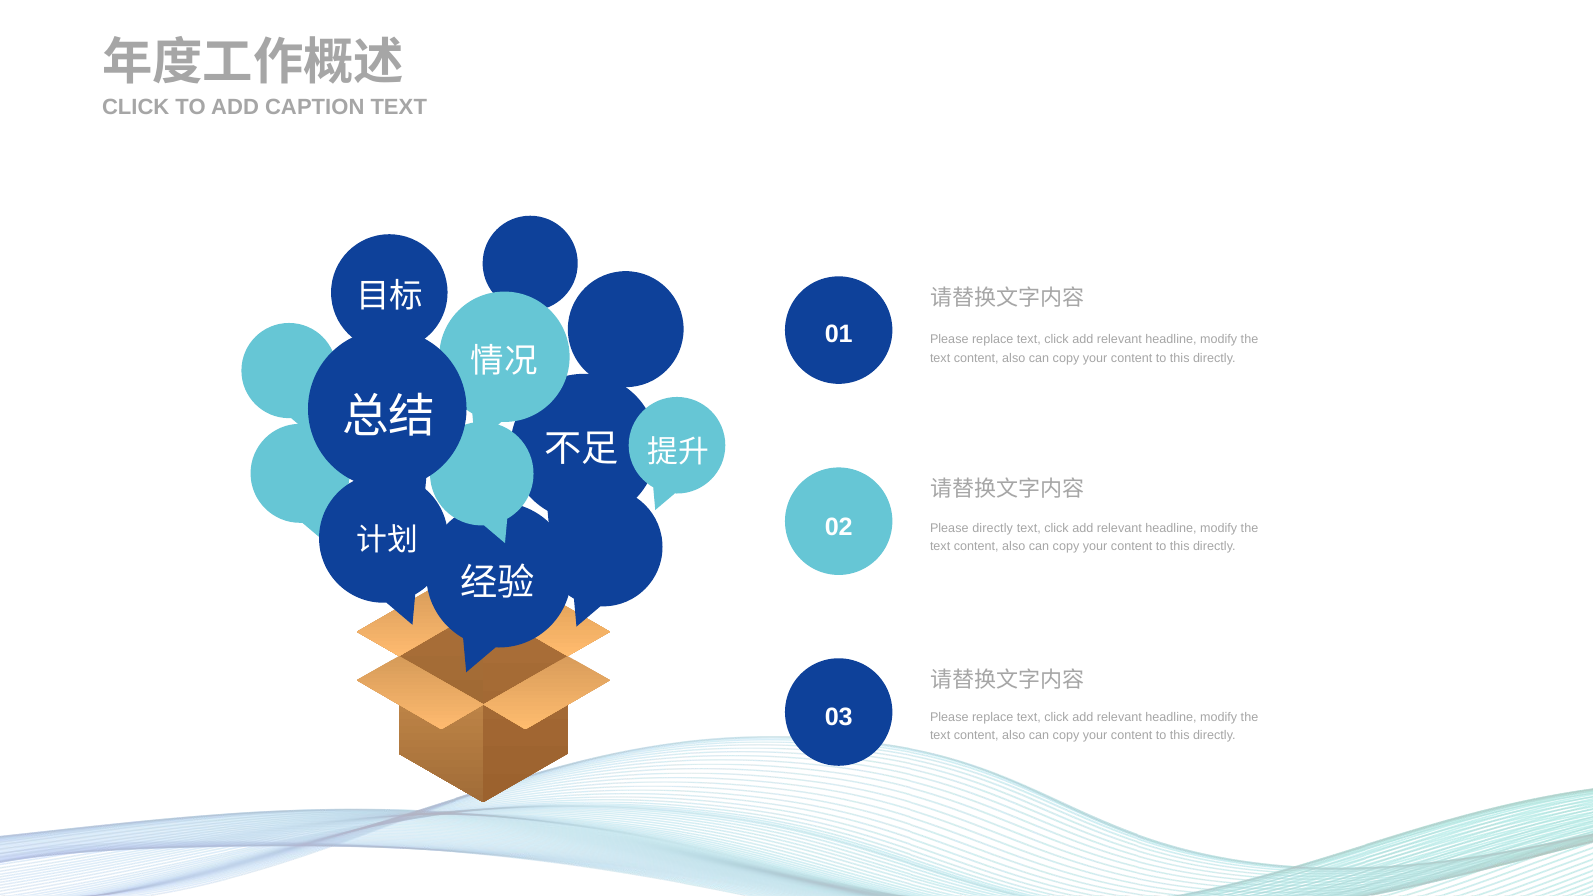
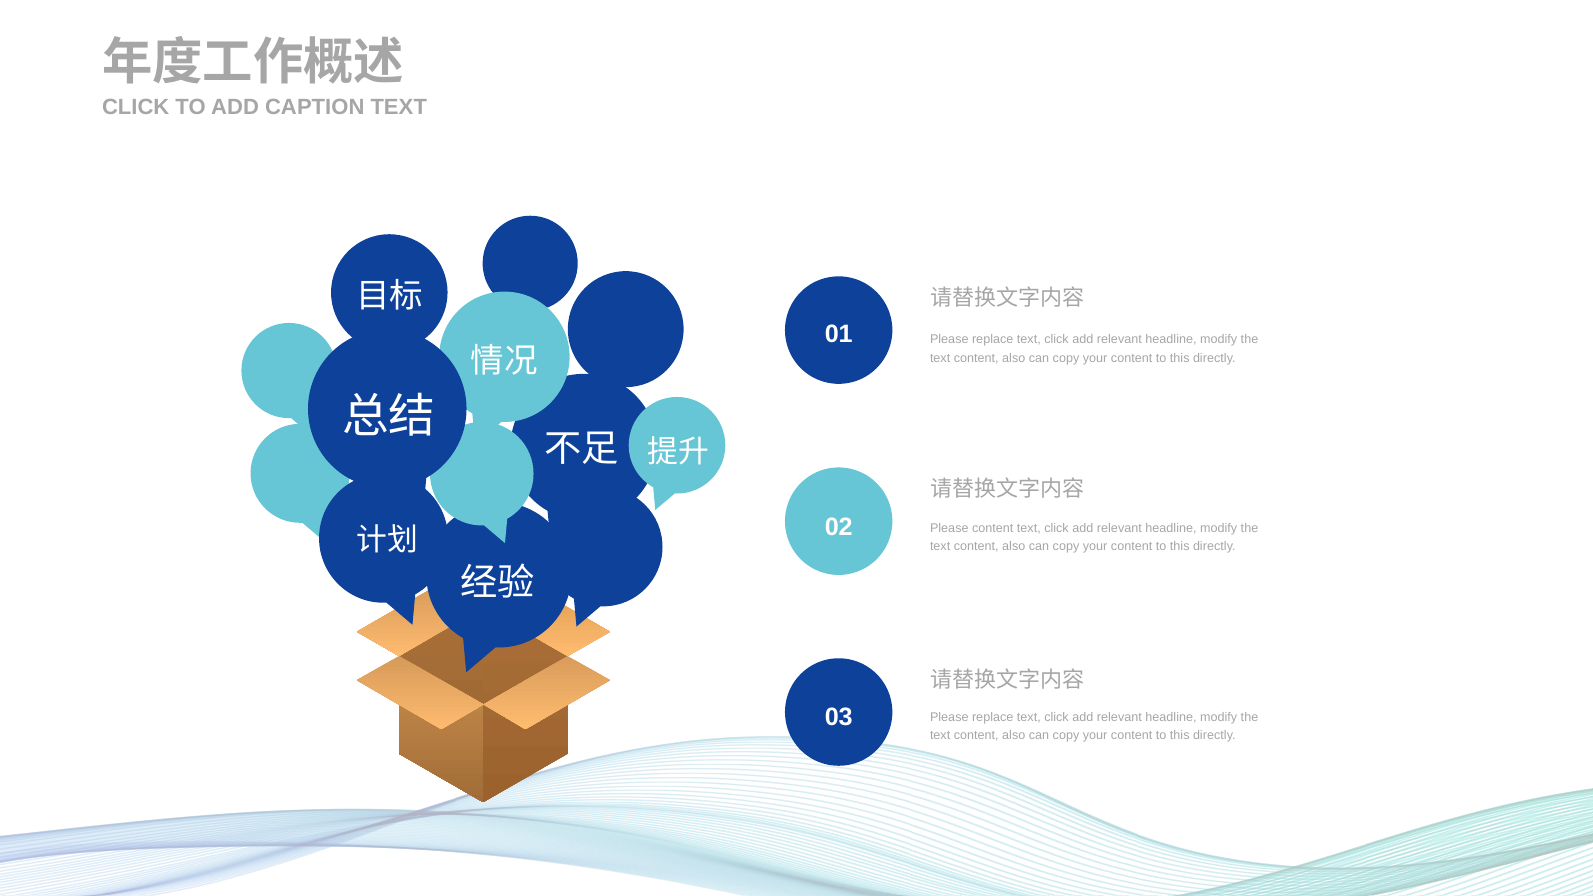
Please directly: directly -> content
